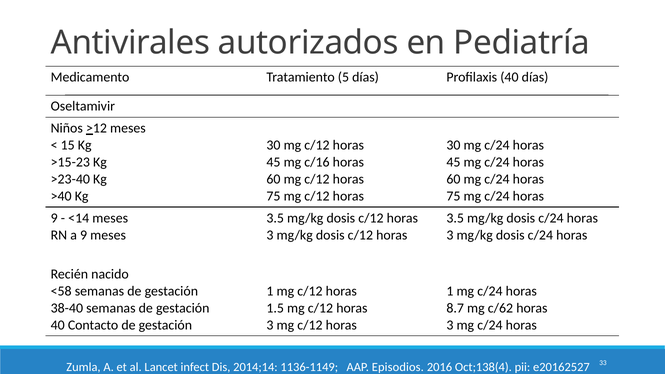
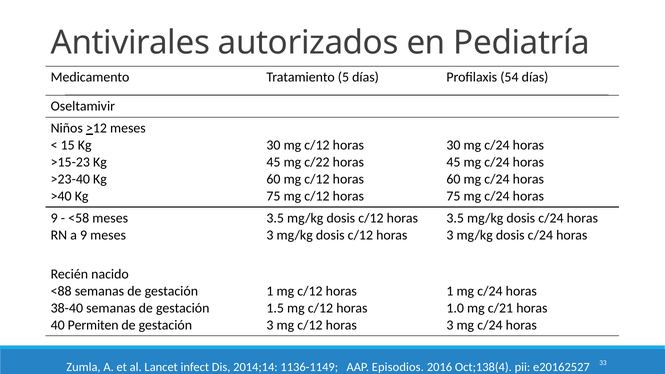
Profilaxis 40: 40 -> 54
c/16: c/16 -> c/22
<14: <14 -> <58
<58: <58 -> <88
8.7: 8.7 -> 1.0
c/62: c/62 -> c/21
Contacto: Contacto -> Permiten
